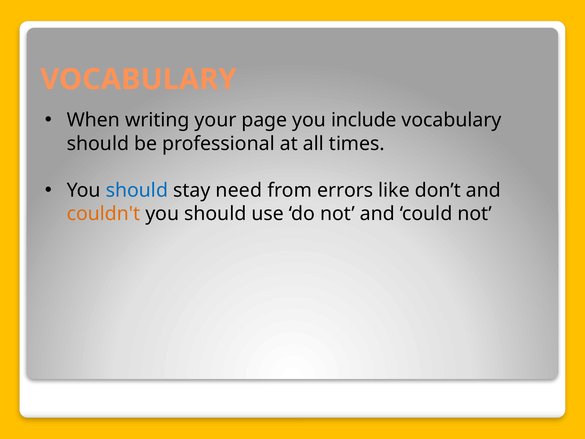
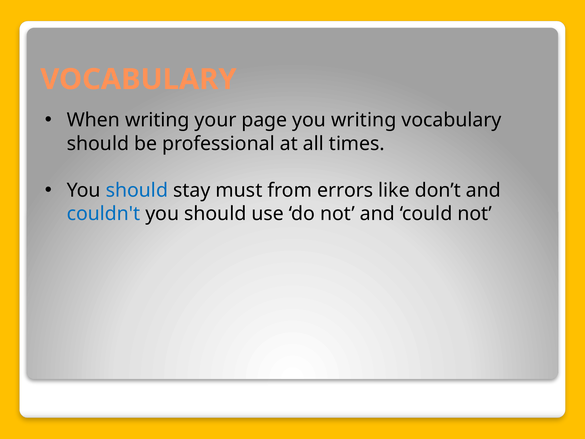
you include: include -> writing
need: need -> must
couldn't colour: orange -> blue
